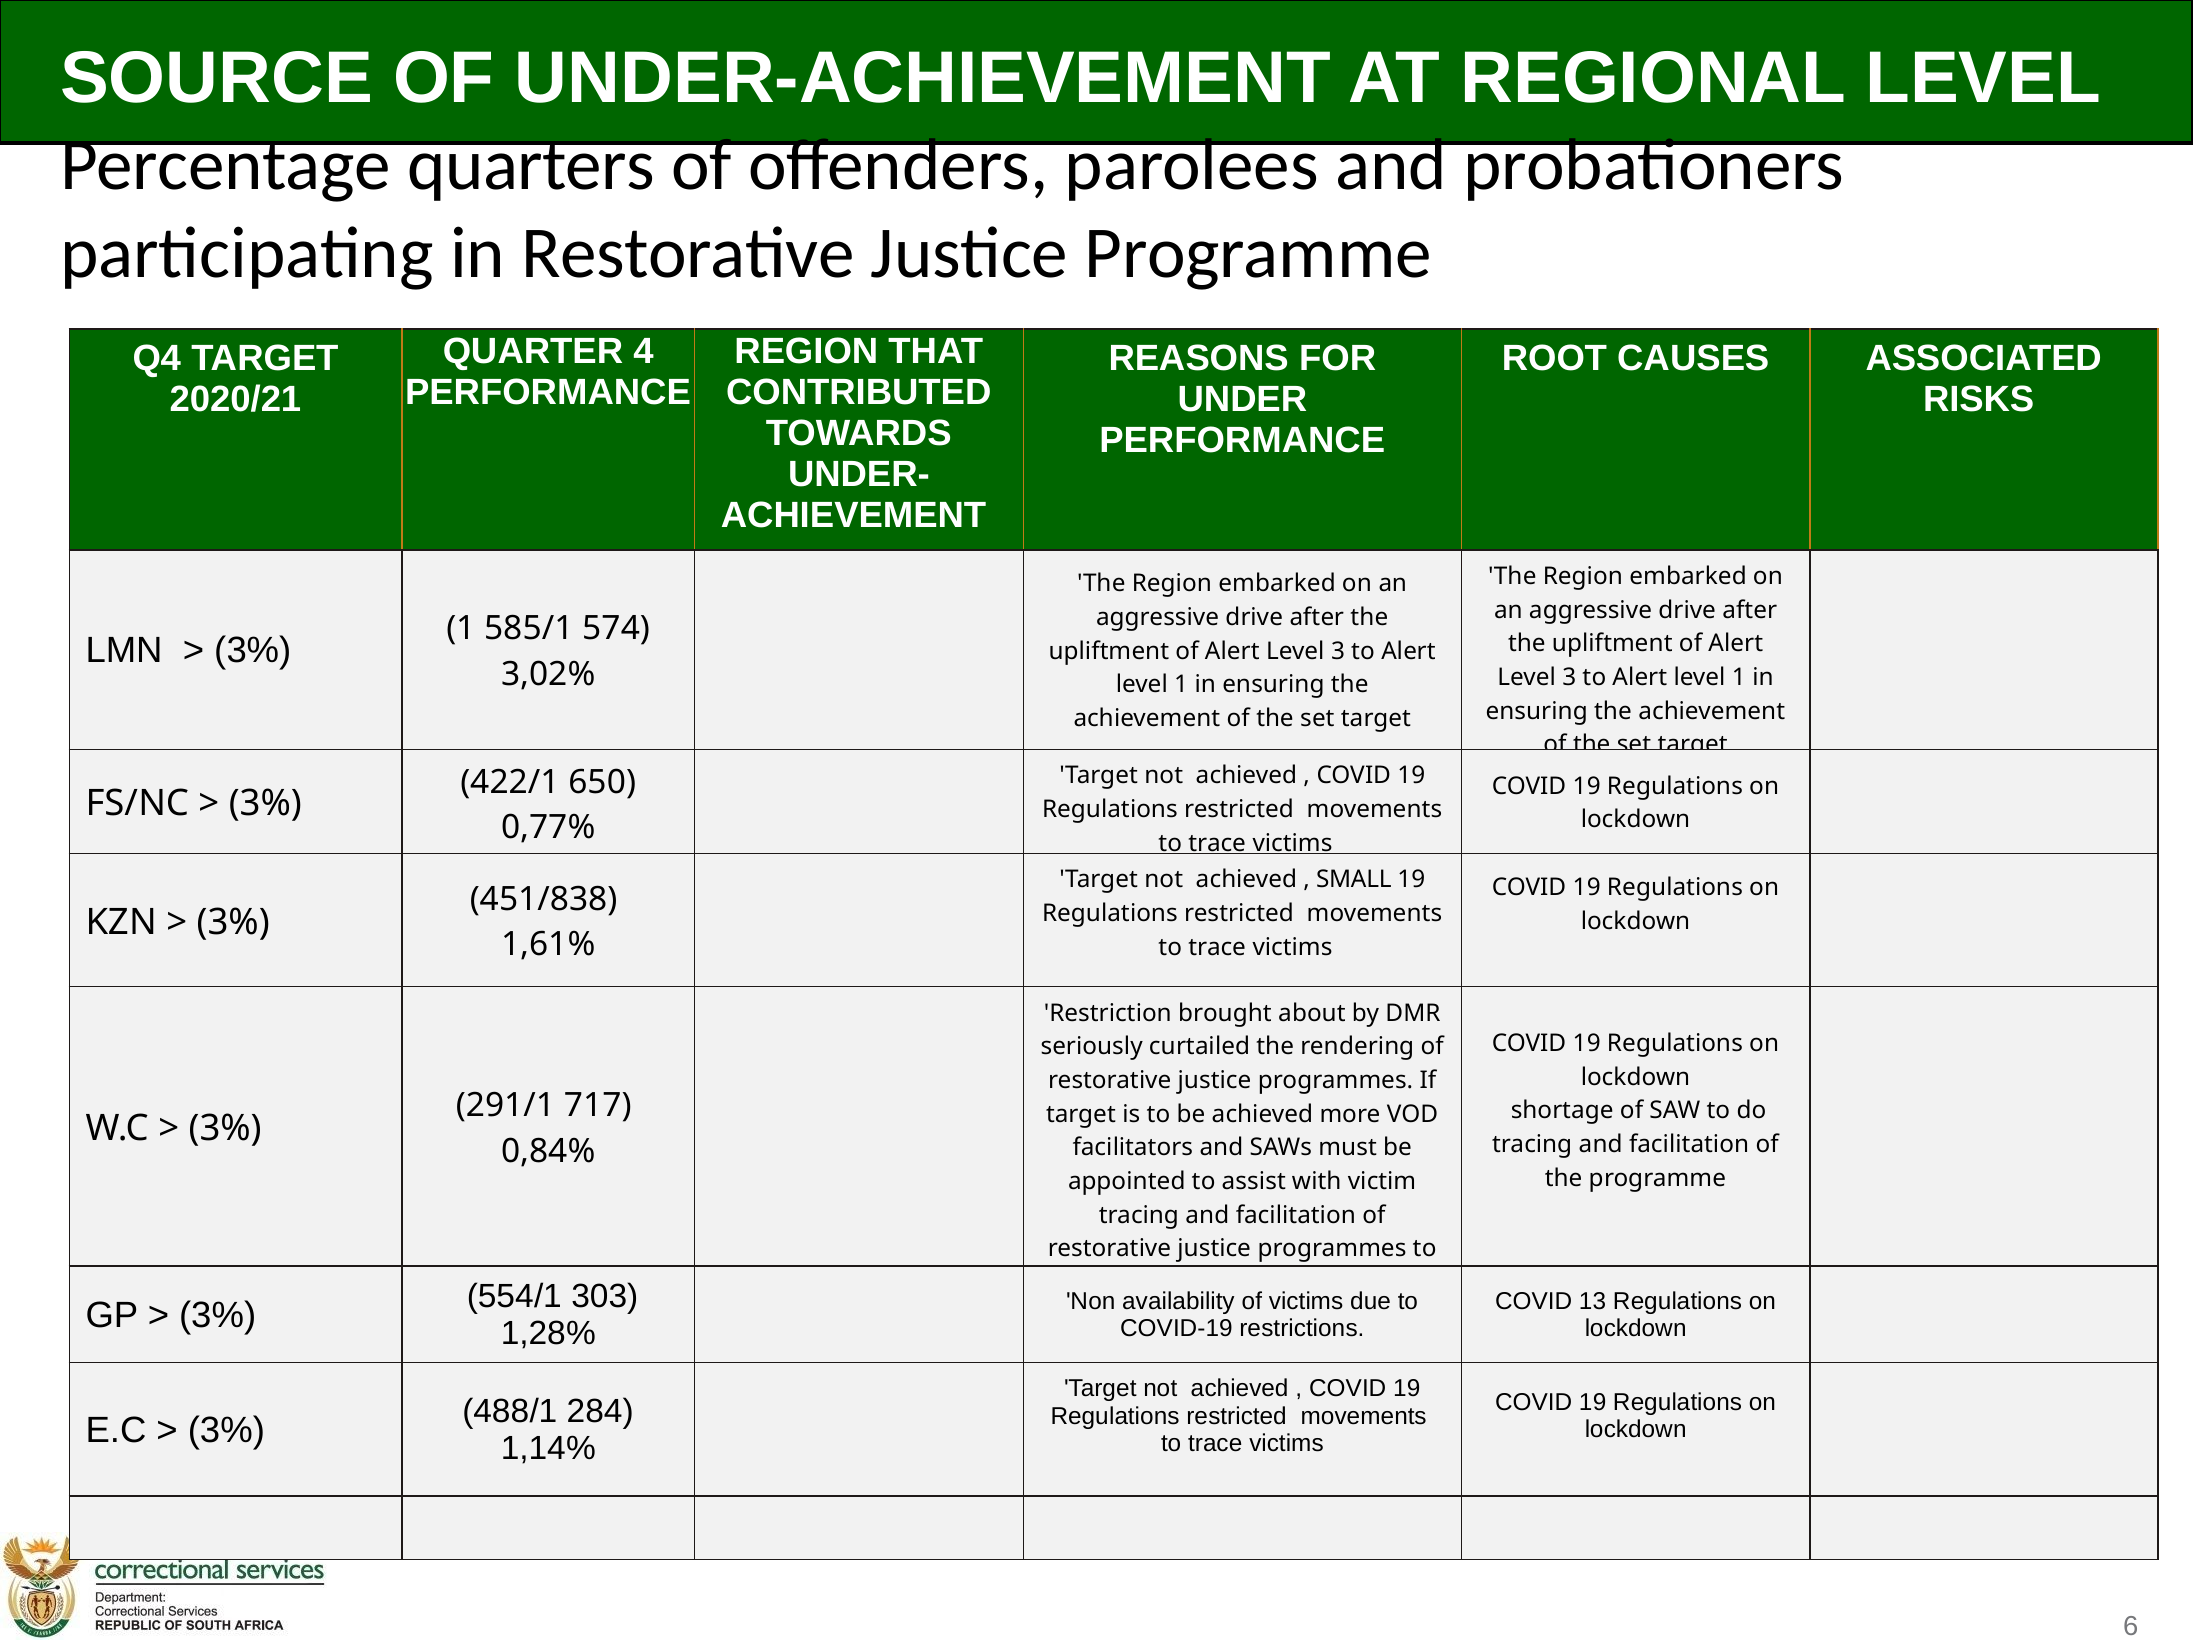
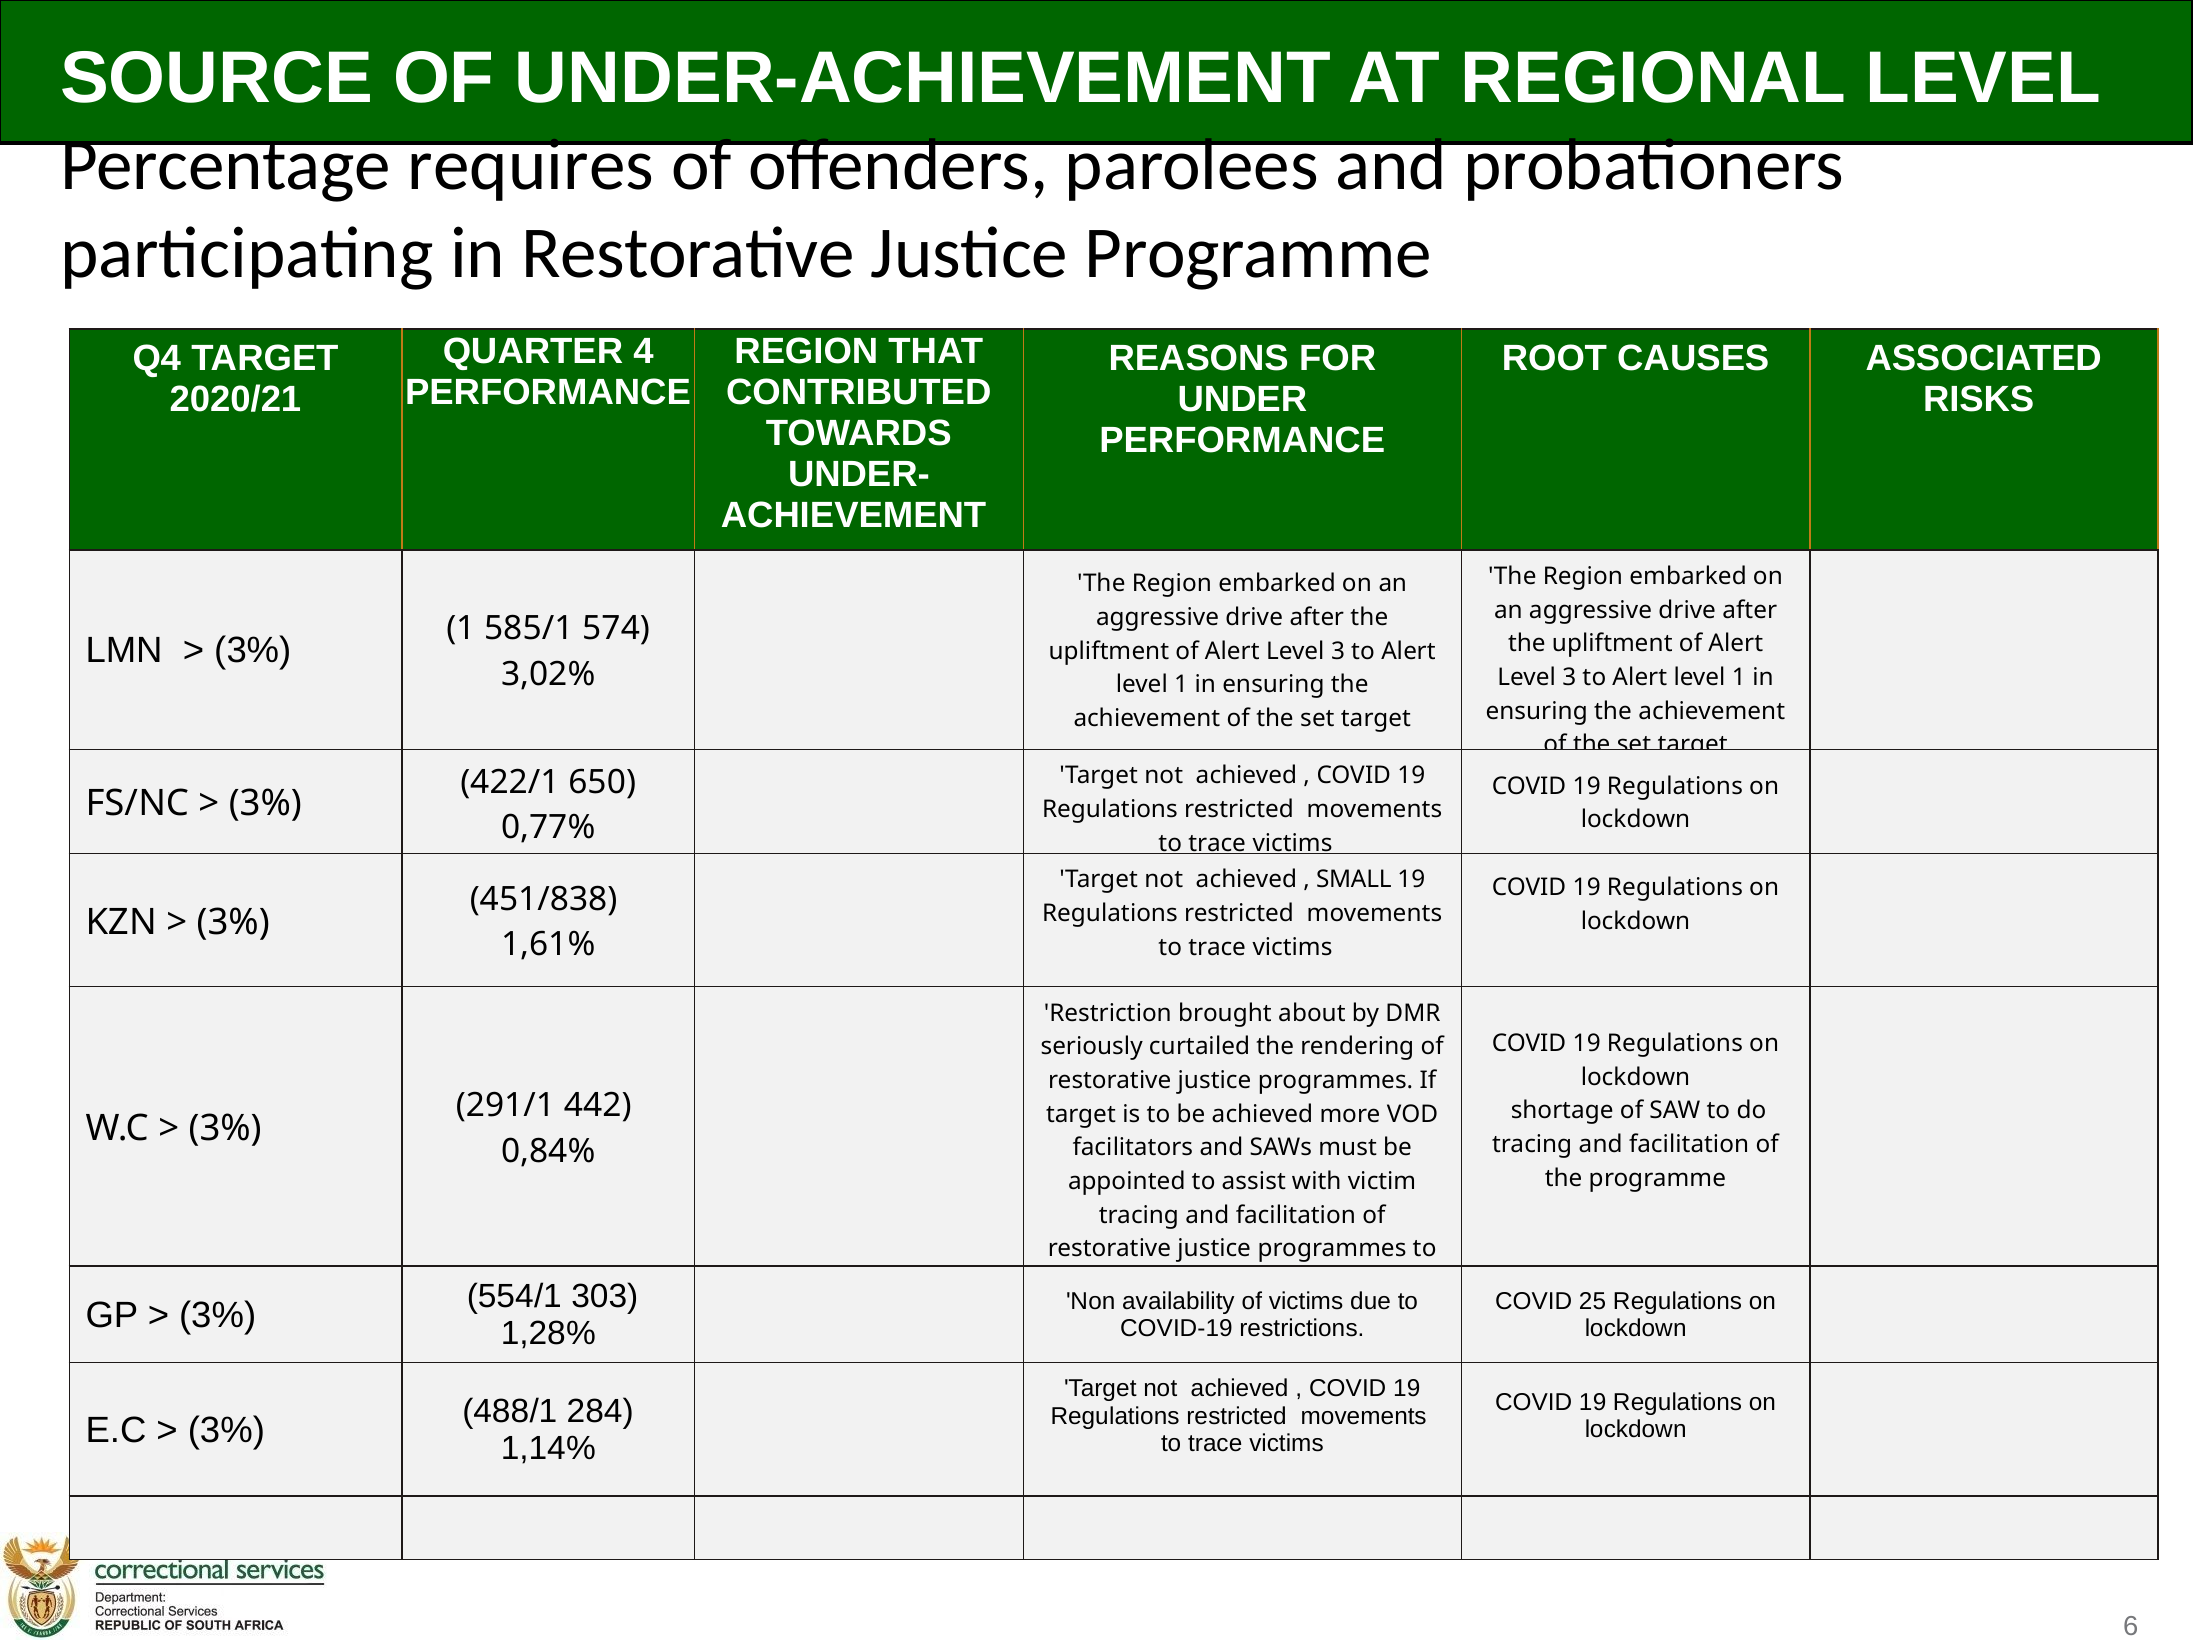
quarters: quarters -> requires
717: 717 -> 442
13: 13 -> 25
